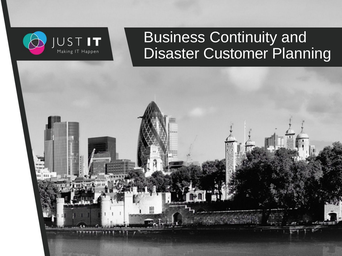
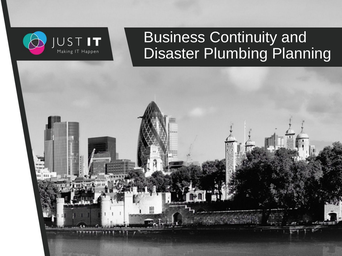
Customer: Customer -> Plumbing
